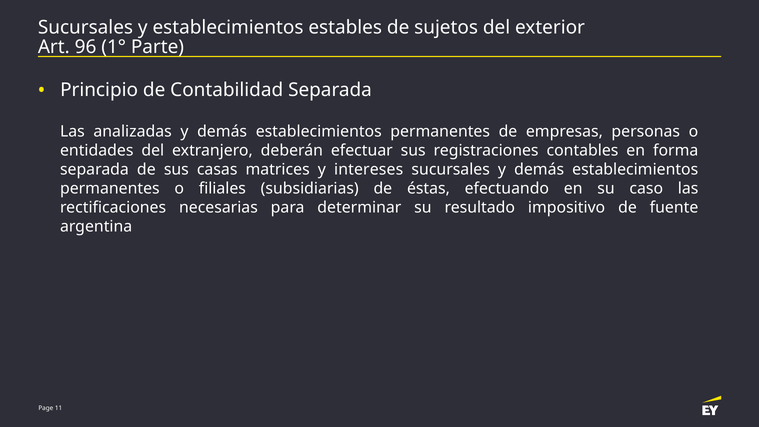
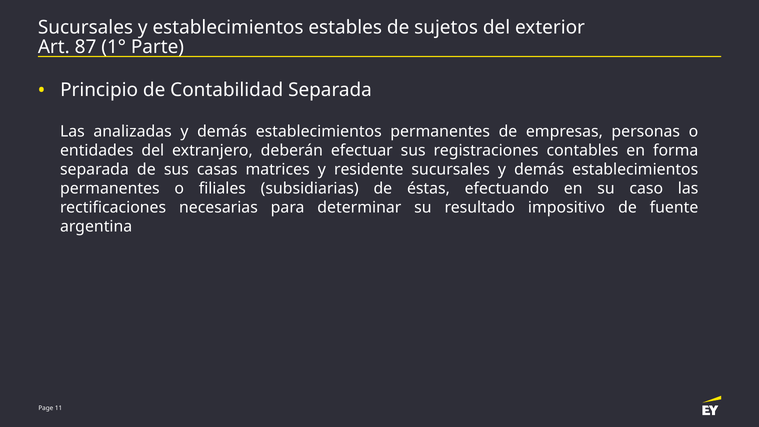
96: 96 -> 87
intereses: intereses -> residente
